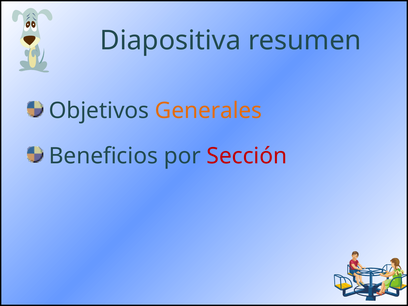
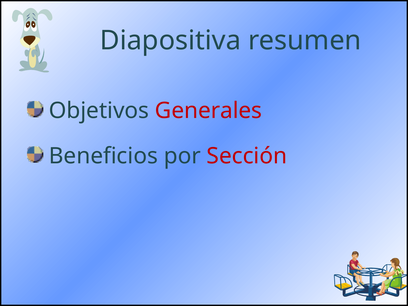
Generales colour: orange -> red
